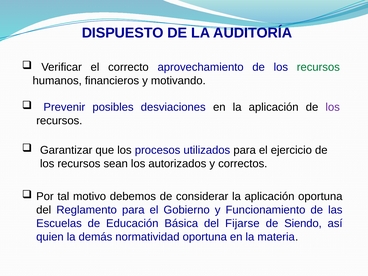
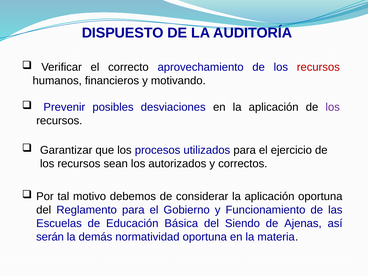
recursos at (318, 67) colour: green -> red
Fijarse: Fijarse -> Siendo
Siendo: Siendo -> Ajenas
quien: quien -> serán
